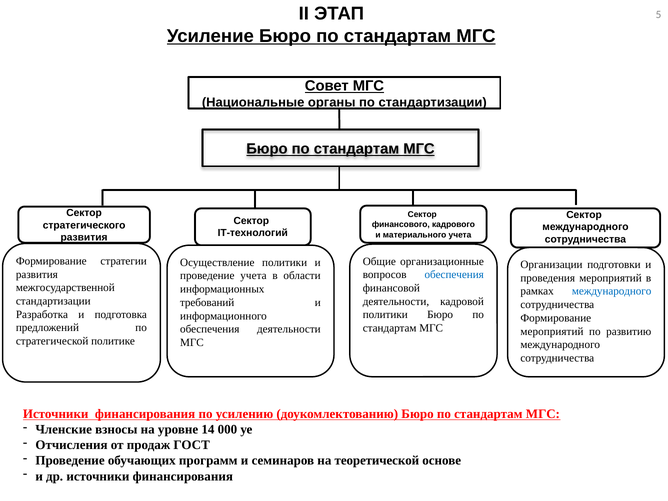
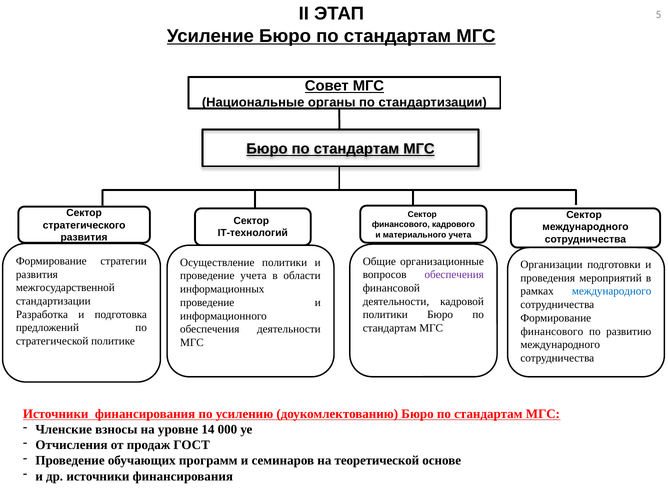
обеспечения at (454, 275) colour: blue -> purple
требований at (207, 302): требований -> проведение
мероприятий at (552, 331): мероприятий -> финансового
